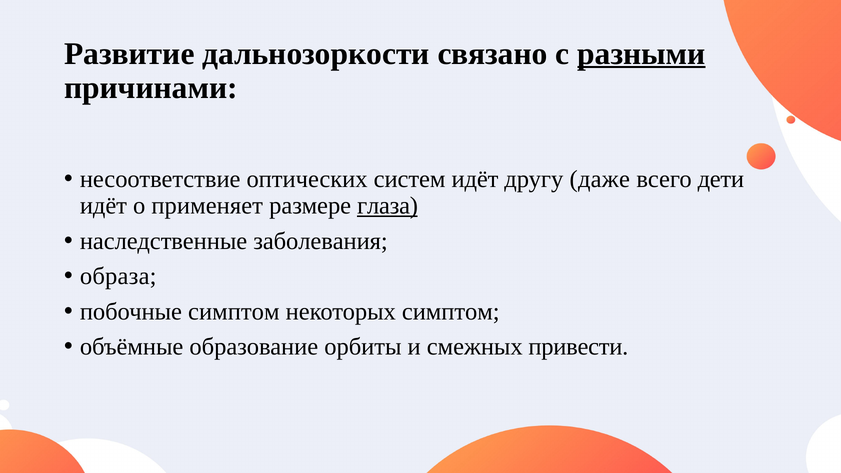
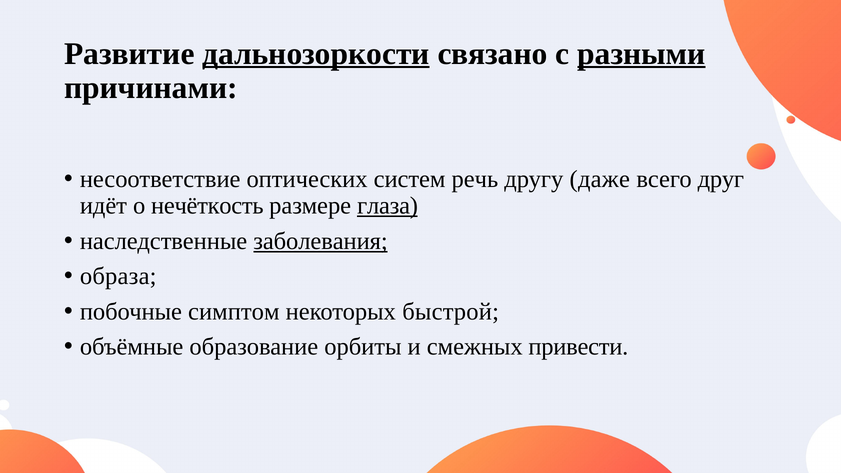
дальнозоркости underline: none -> present
систем идёт: идёт -> речь
дети: дети -> друг
применяет: применяет -> нечёткость
заболевания underline: none -> present
некоторых симптом: симптом -> быстрой
